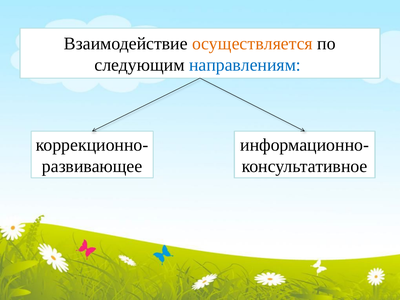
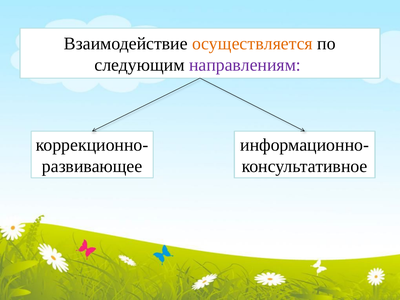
направлениям colour: blue -> purple
